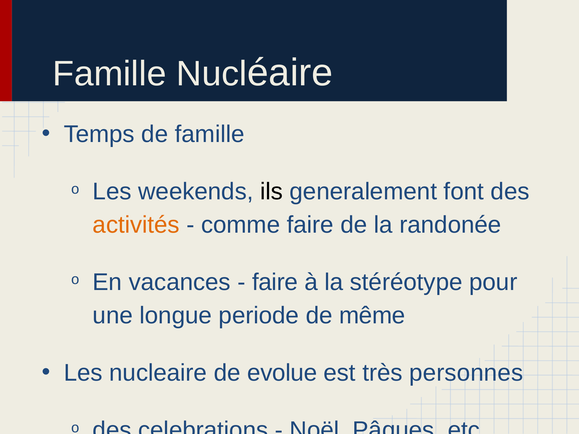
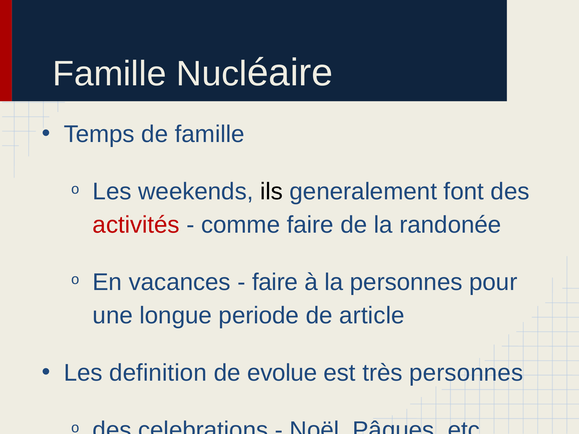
activités colour: orange -> red
la stéréotype: stéréotype -> personnes
même: même -> article
nucleaire: nucleaire -> definition
